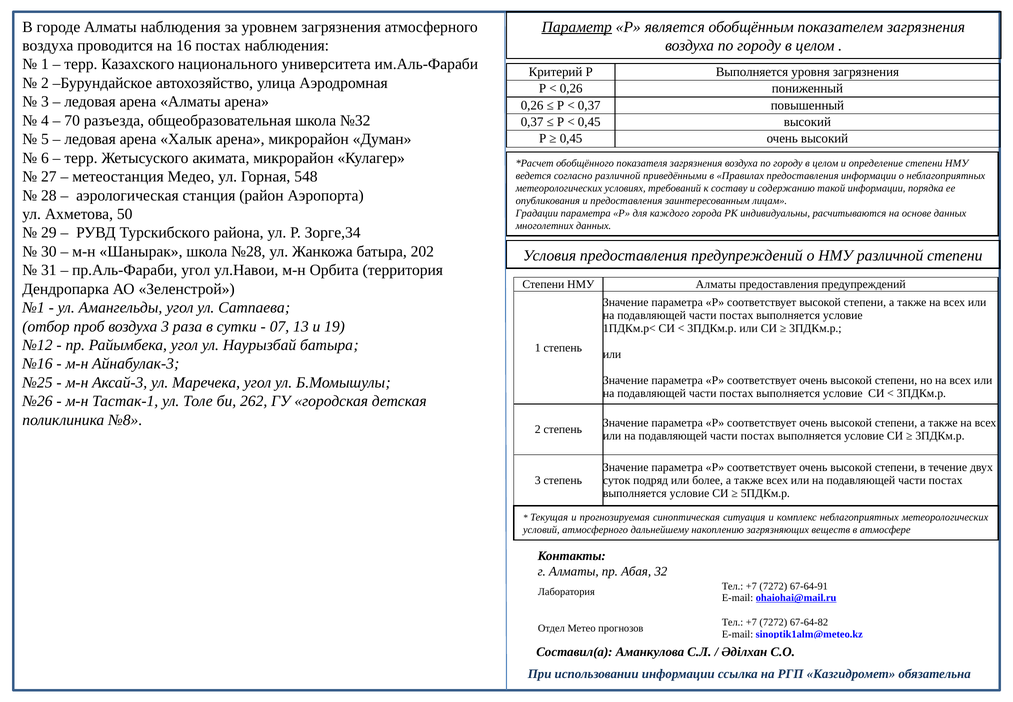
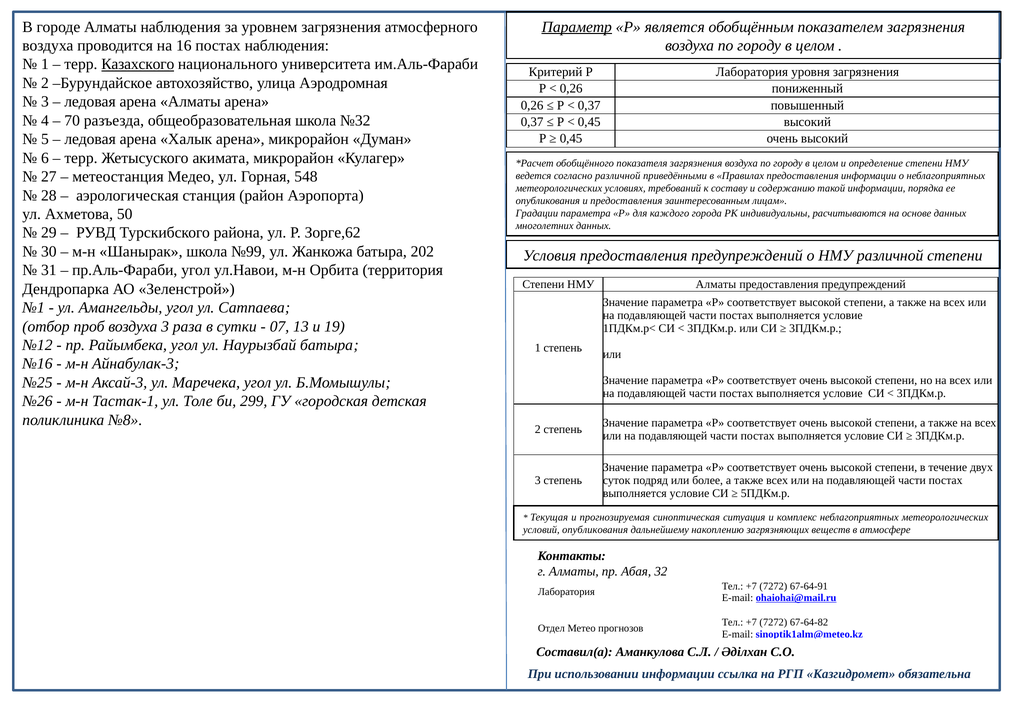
Казахского underline: none -> present
Р Выполняется: Выполняется -> Лаборатория
Зорге,34: Зорге,34 -> Зорге,62
№28: №28 -> №99
262: 262 -> 299
условий атмосферного: атмосферного -> опубликования
